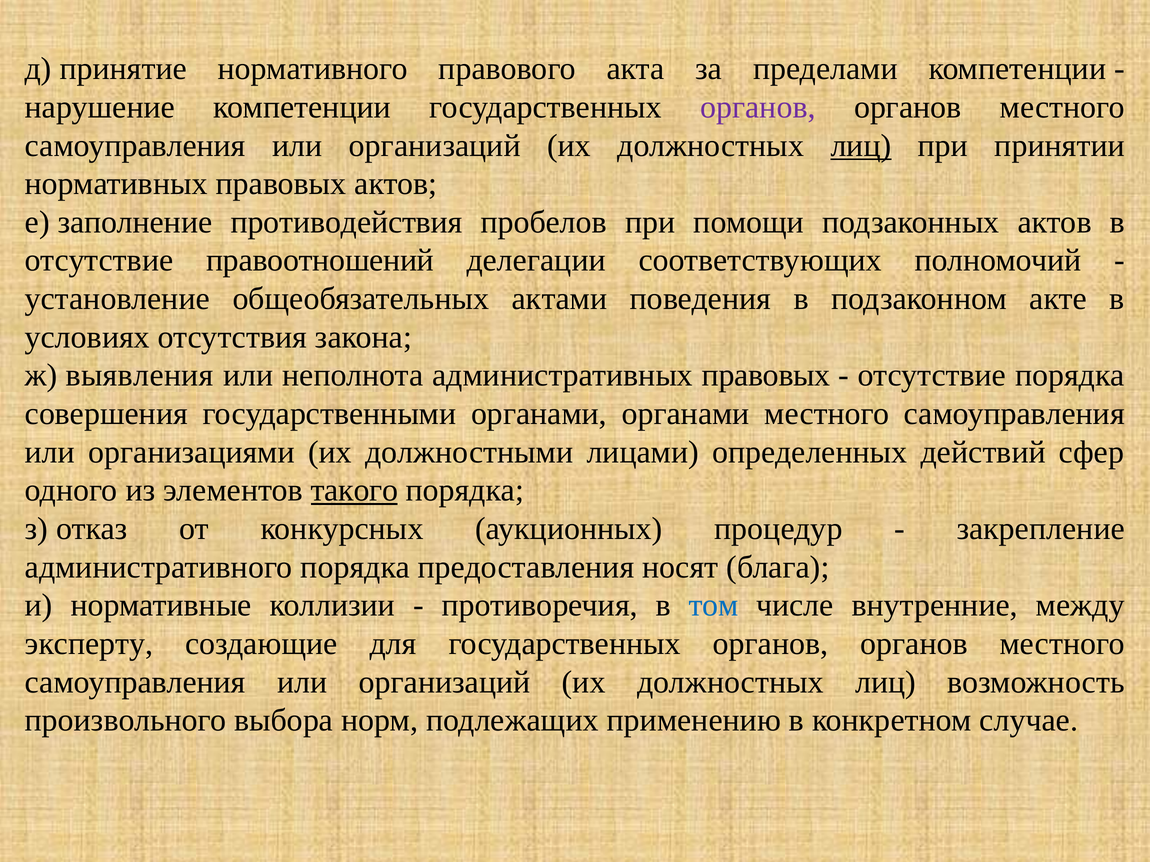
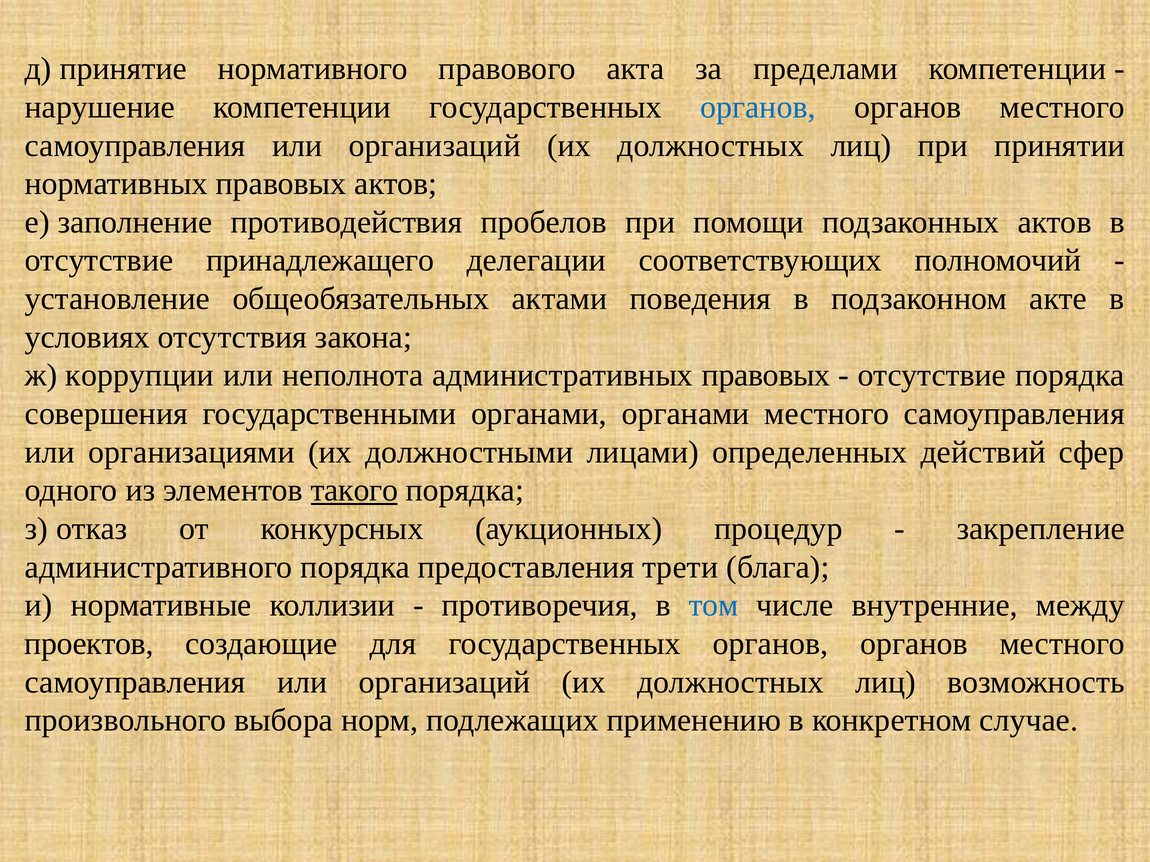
органов at (758, 107) colour: purple -> blue
лиц at (861, 146) underline: present -> none
правоотношений: правоотношений -> принадлежащего
выявления: выявления -> коррупции
носят: носят -> трети
эксперту: эксперту -> проектов
